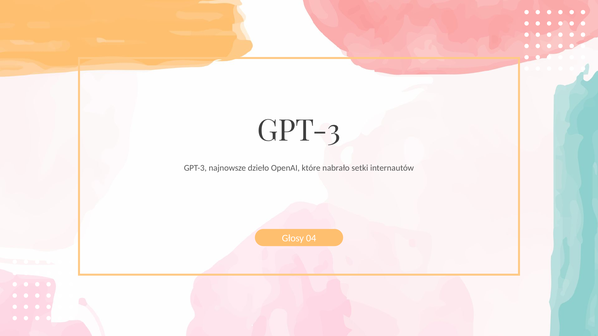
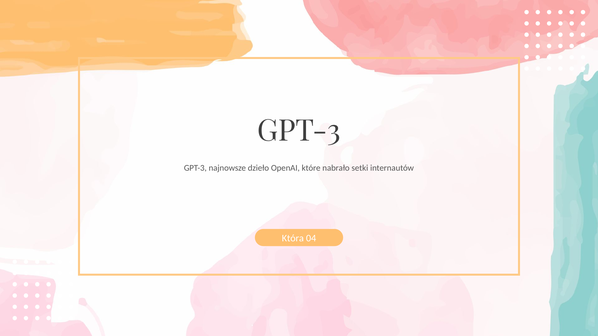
Głosy: Głosy -> Która
